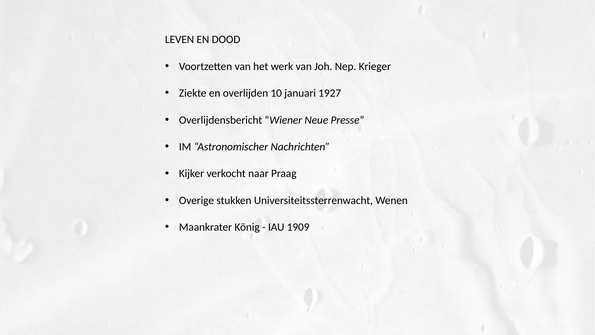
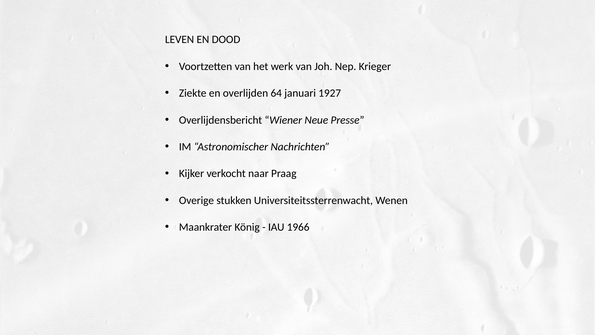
10: 10 -> 64
1909: 1909 -> 1966
